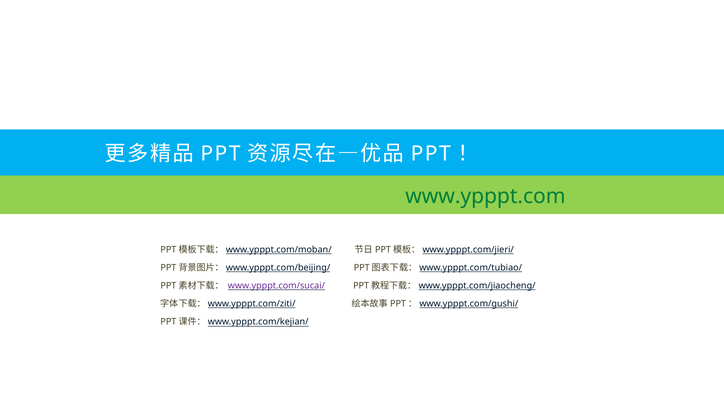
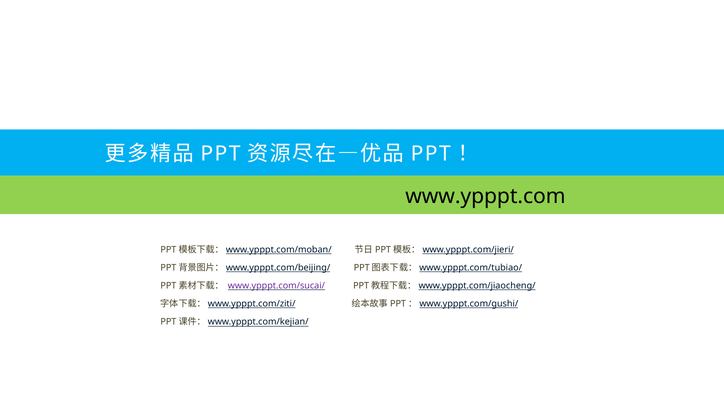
www.ypppt.com colour: green -> black
